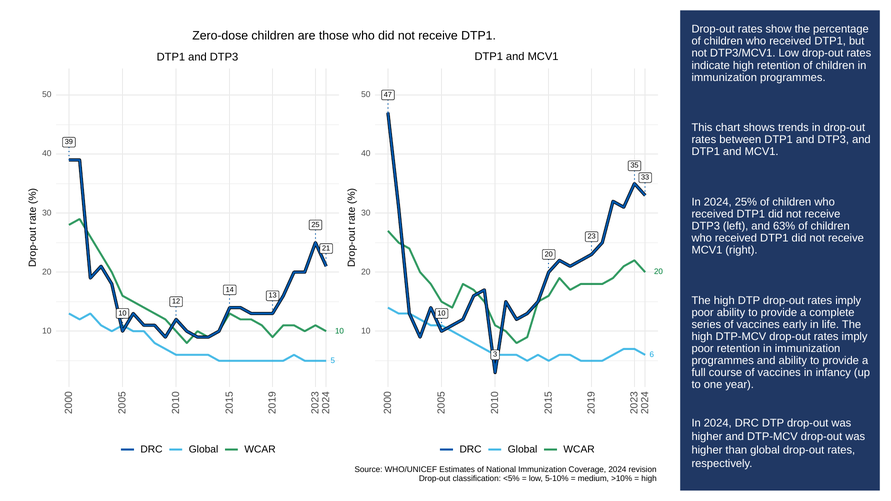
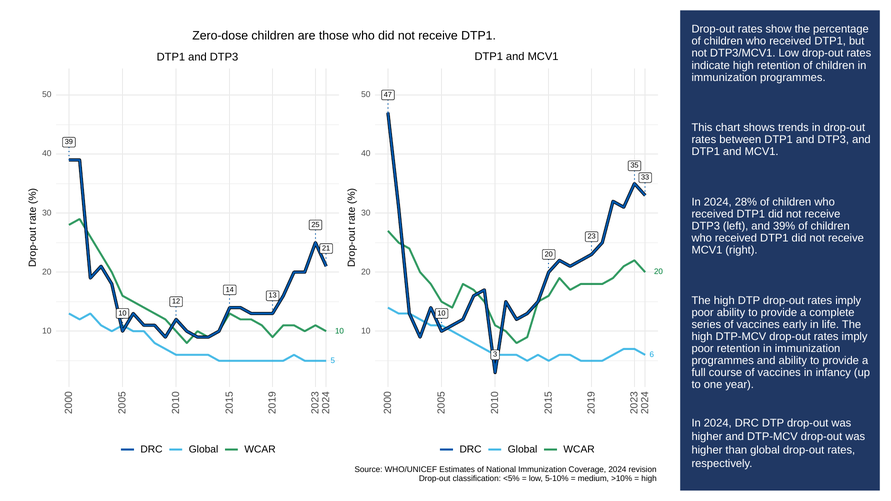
25%: 25% -> 28%
63%: 63% -> 39%
